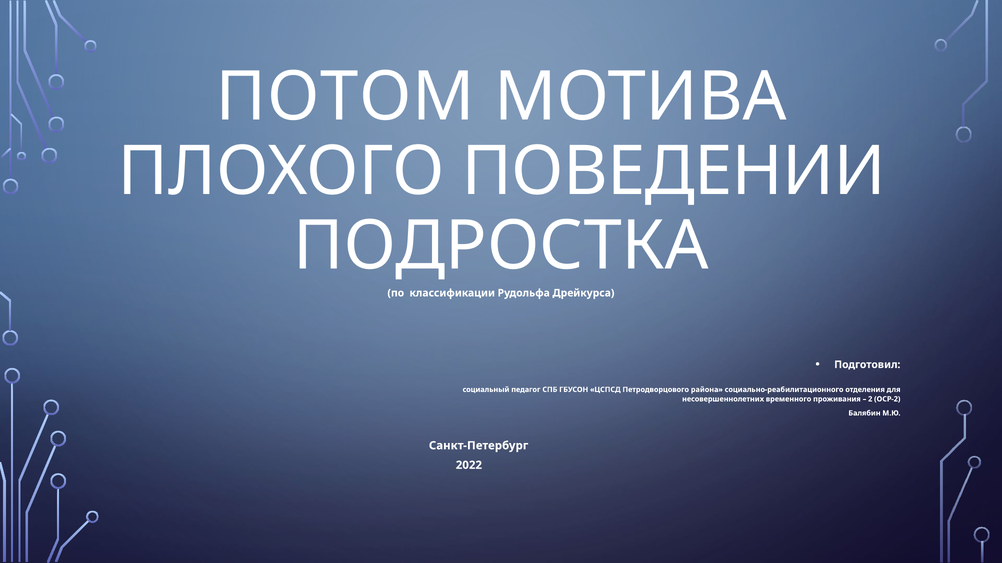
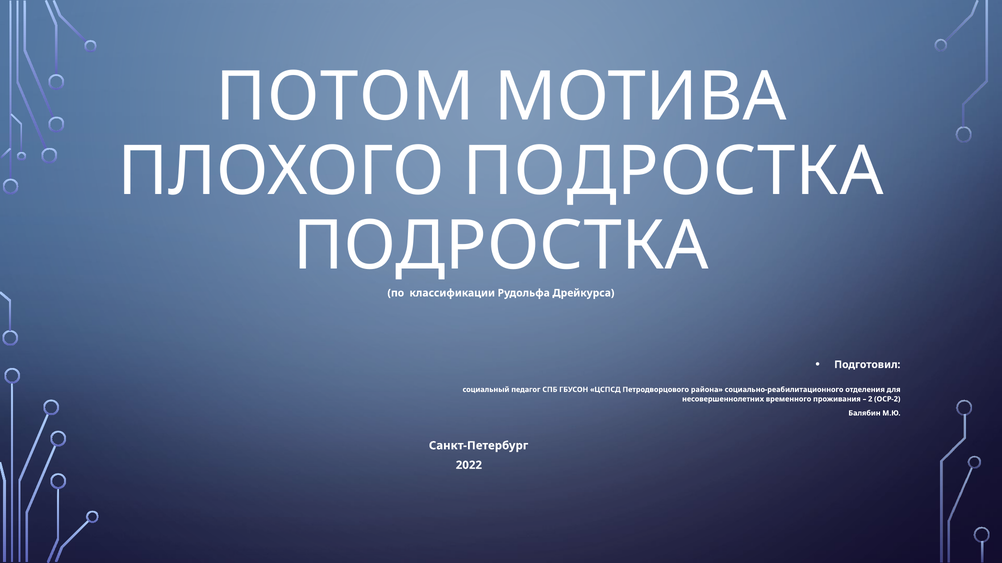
ПЛОХОГО ПОВЕДЕНИИ: ПОВЕДЕНИИ -> ПОДРОСТКА
